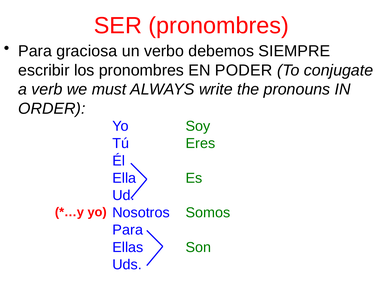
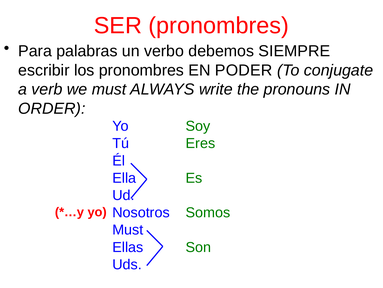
graciosa: graciosa -> palabras
Para at (128, 229): Para -> Must
